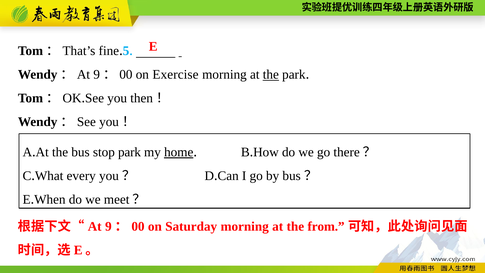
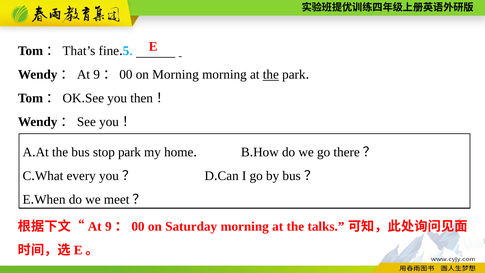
on Exercise: Exercise -> Morning
home underline: present -> none
from: from -> talks
